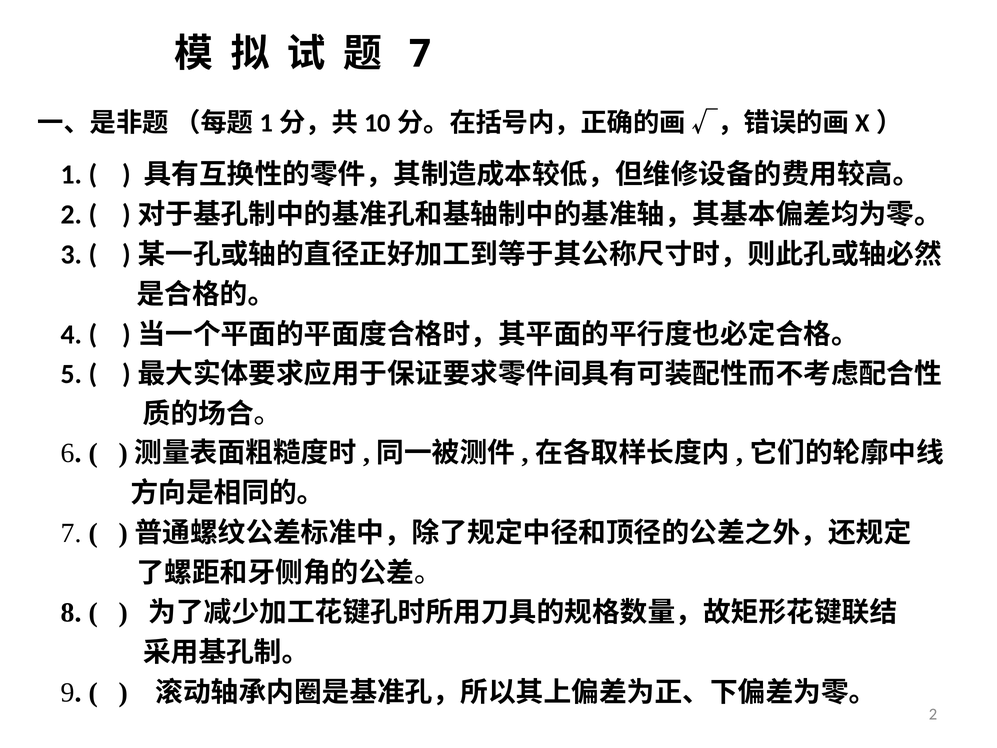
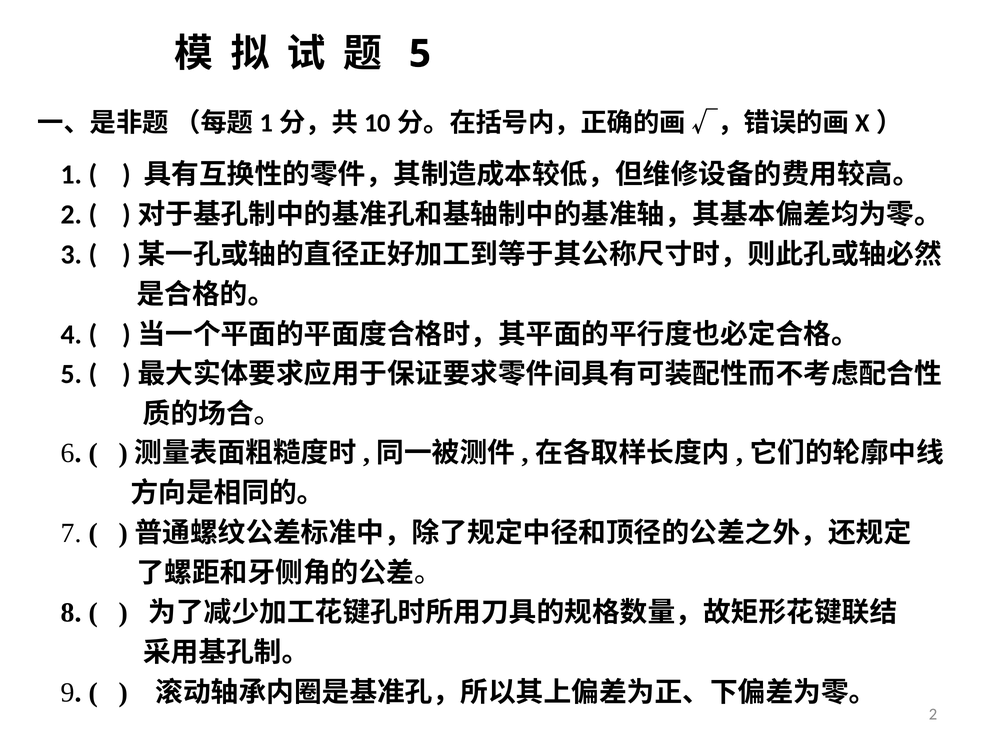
7 at (420, 54): 7 -> 5
